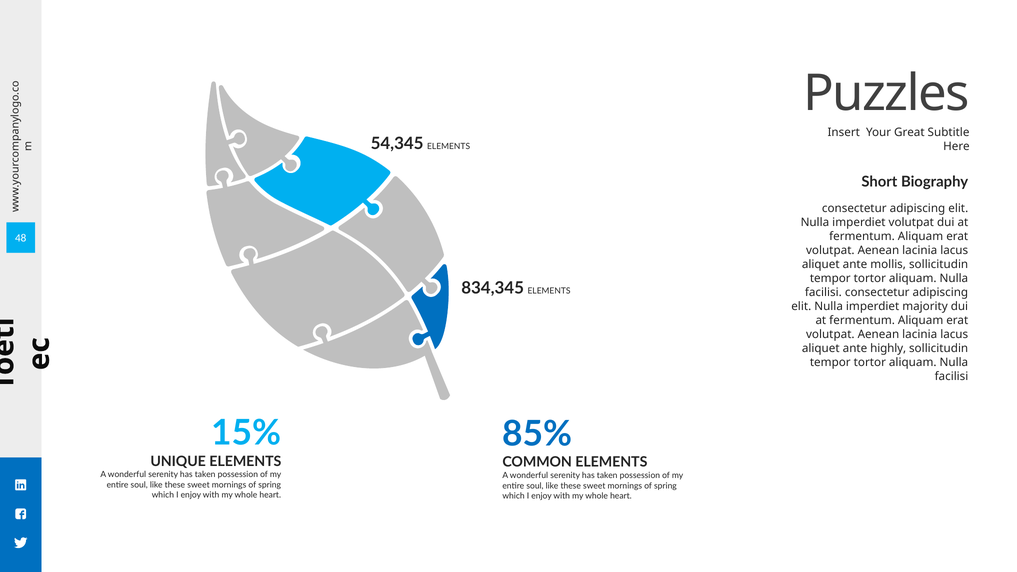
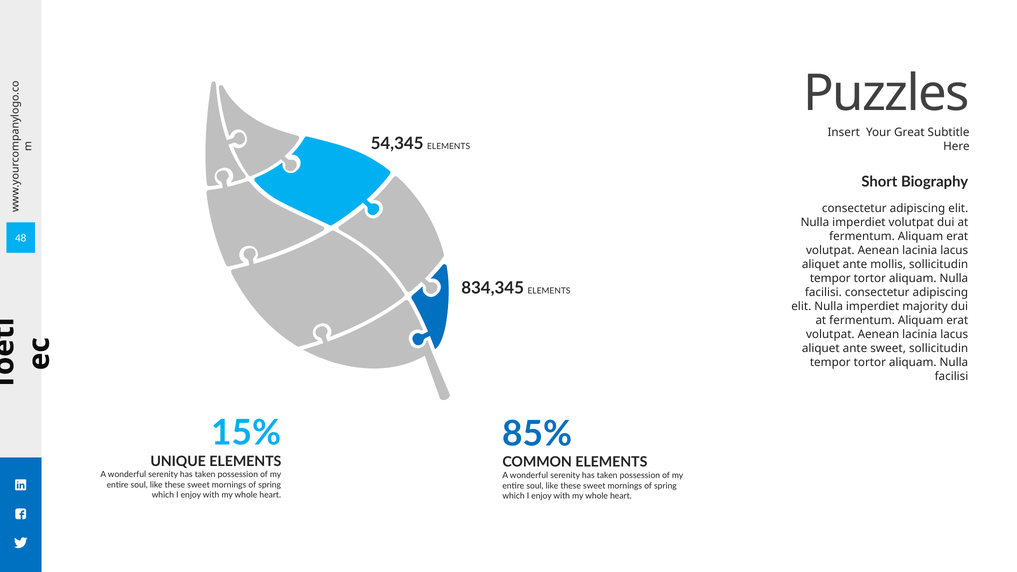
ante highly: highly -> sweet
